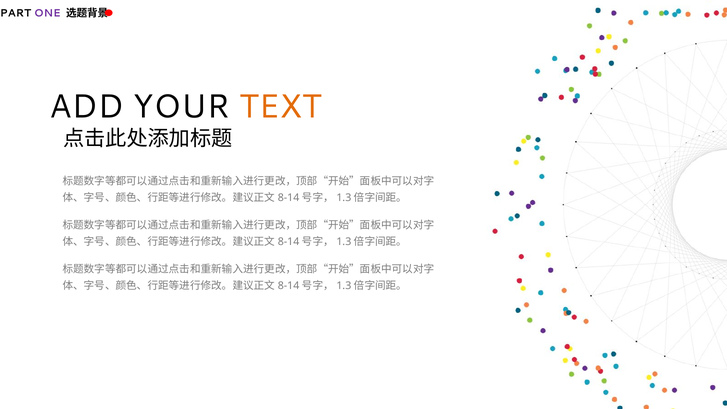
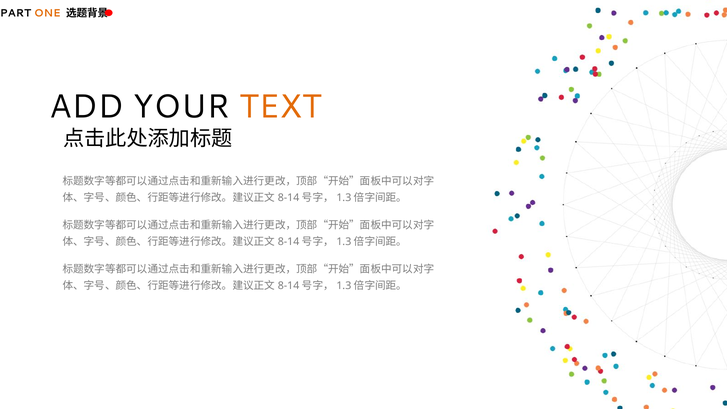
ONE colour: purple -> orange
